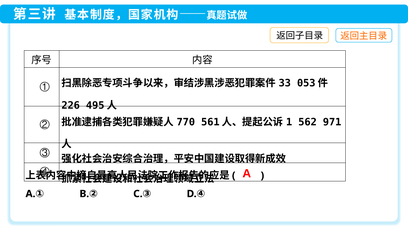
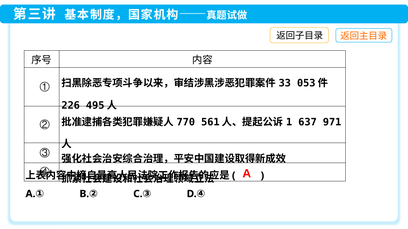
562: 562 -> 637
